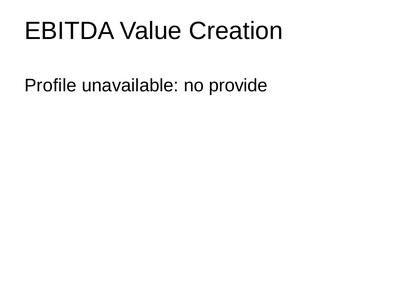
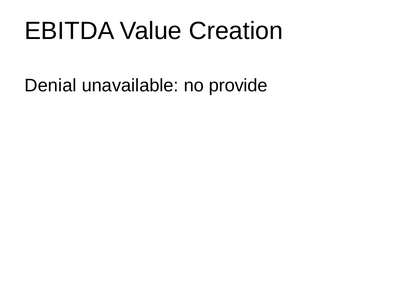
Profile: Profile -> Denial
